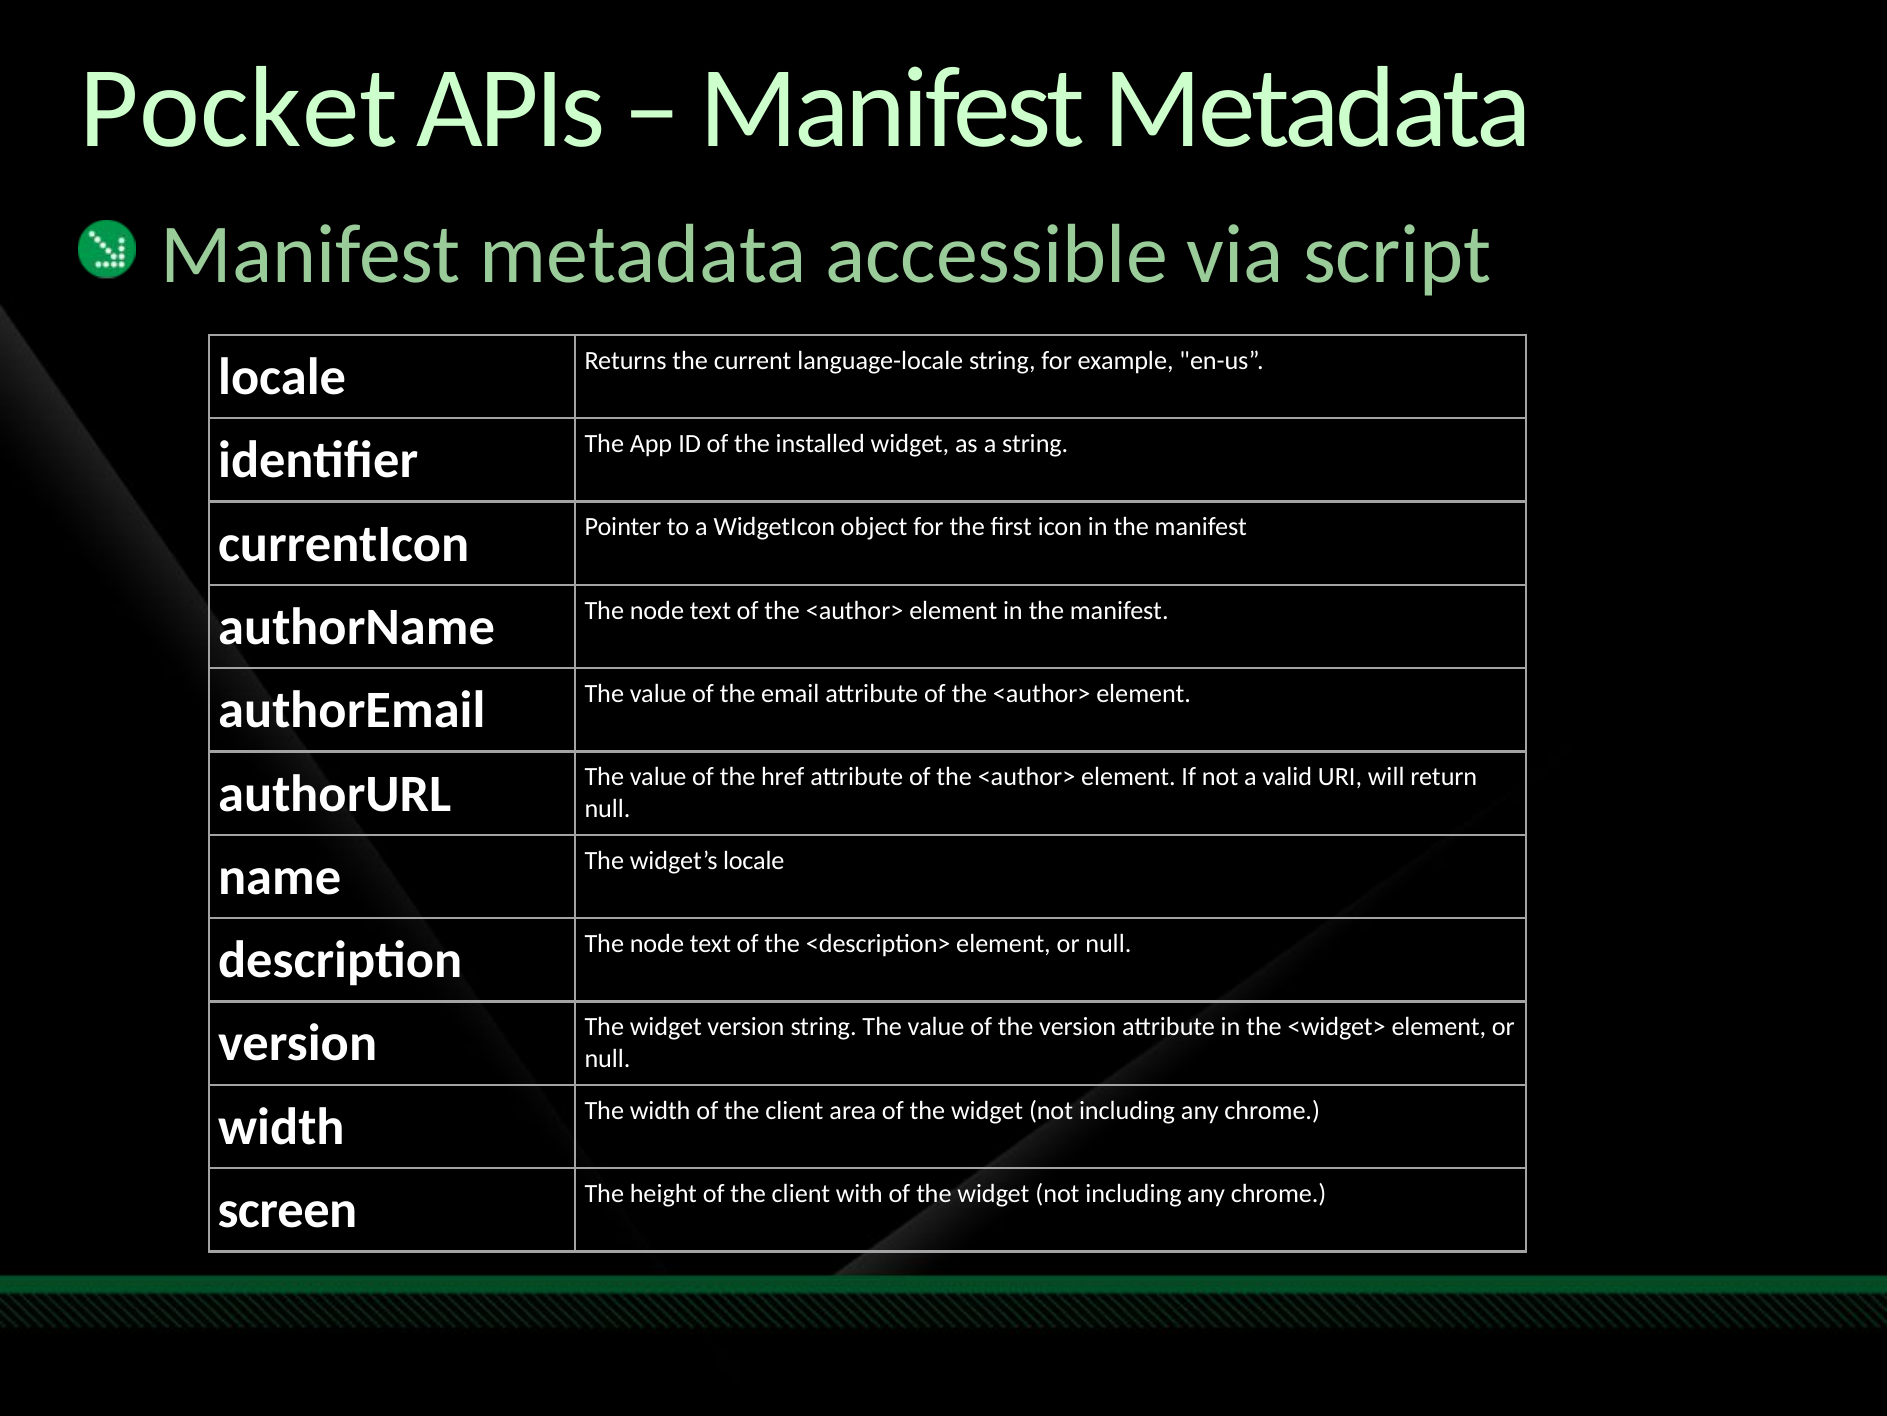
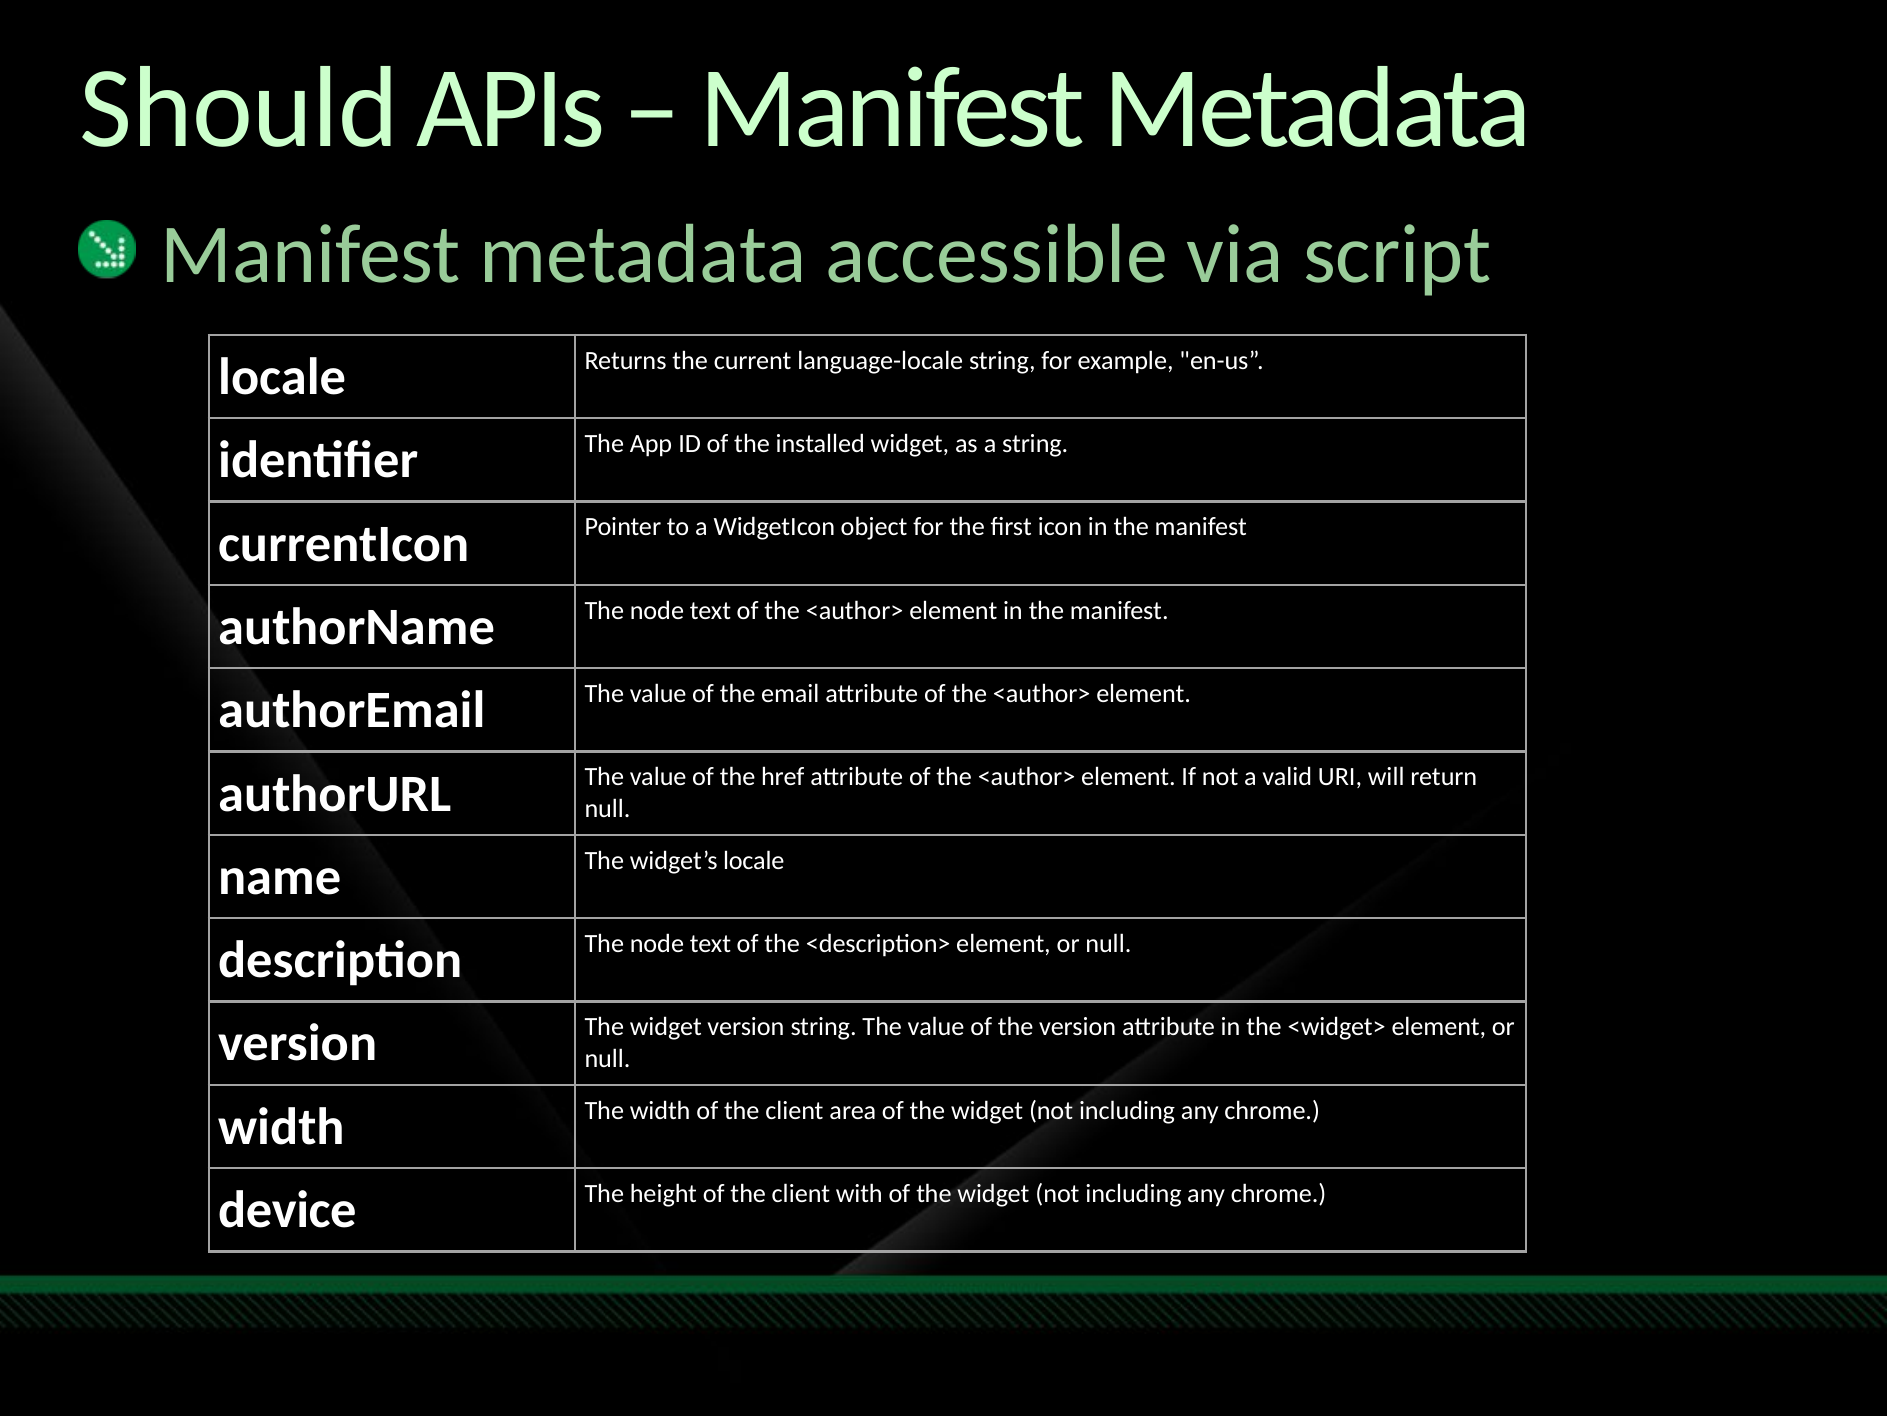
Pocket: Pocket -> Should
screen: screen -> device
